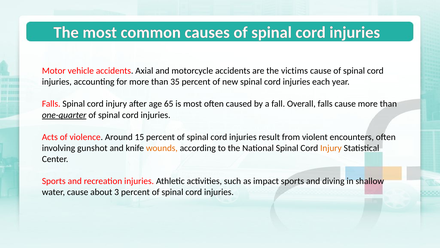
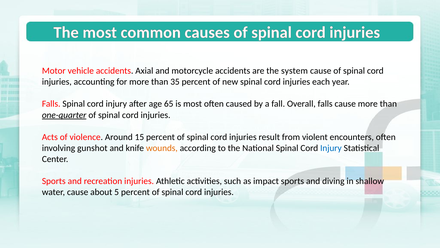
victims: victims -> system
Injury at (331, 148) colour: orange -> blue
3: 3 -> 5
